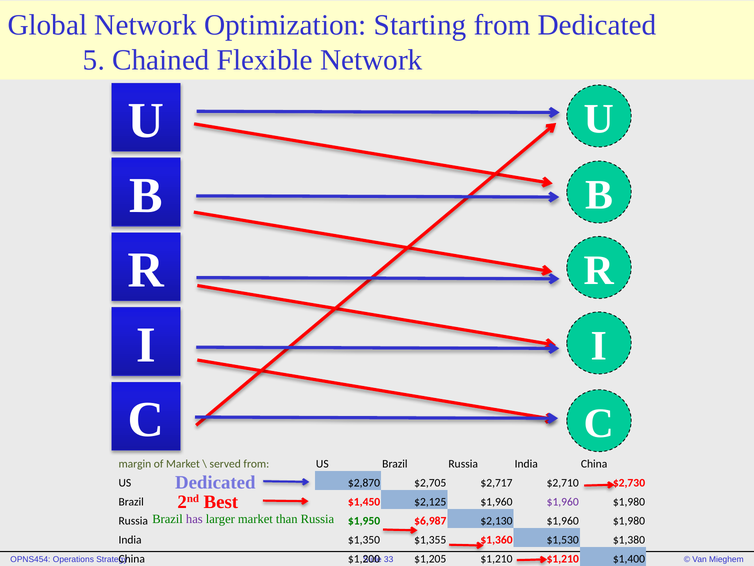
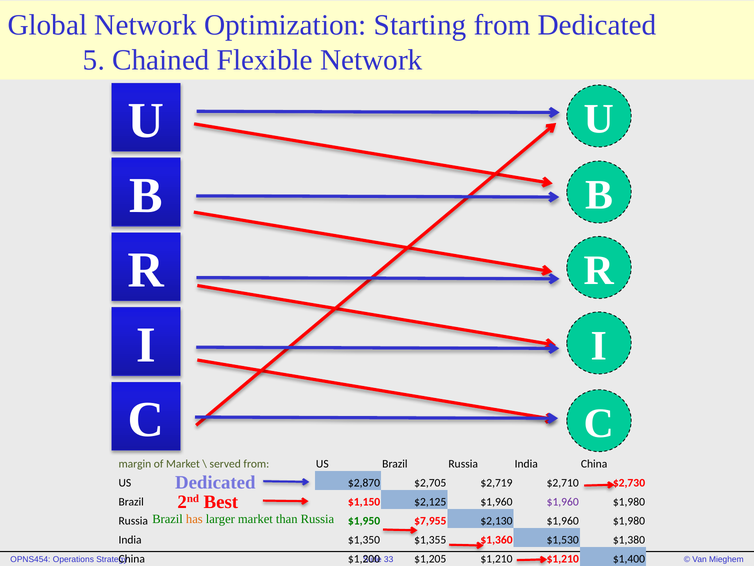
$2,717: $2,717 -> $2,719
$1,450: $1,450 -> $1,150
has colour: purple -> orange
$6,987: $6,987 -> $7,955
